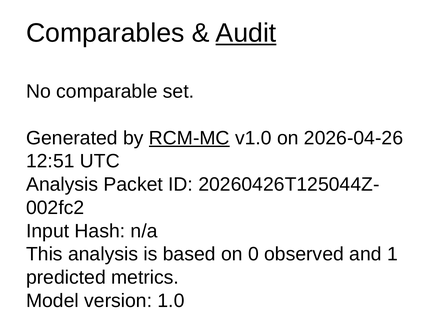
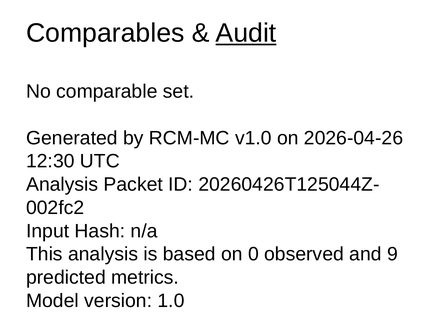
RCM-MC underline: present -> none
12:51: 12:51 -> 12:30
1: 1 -> 9
